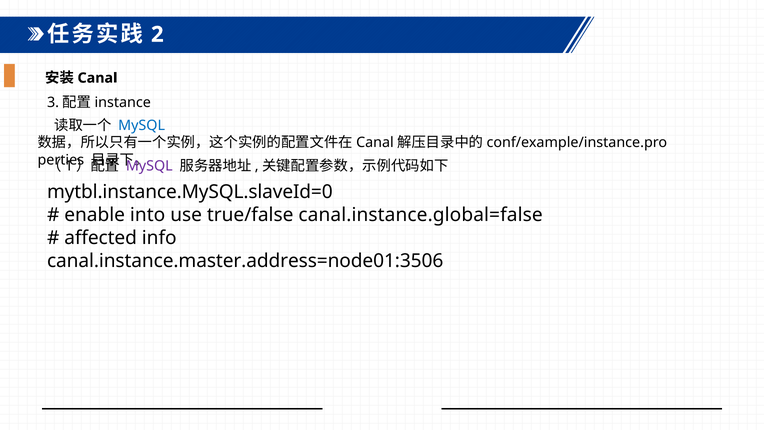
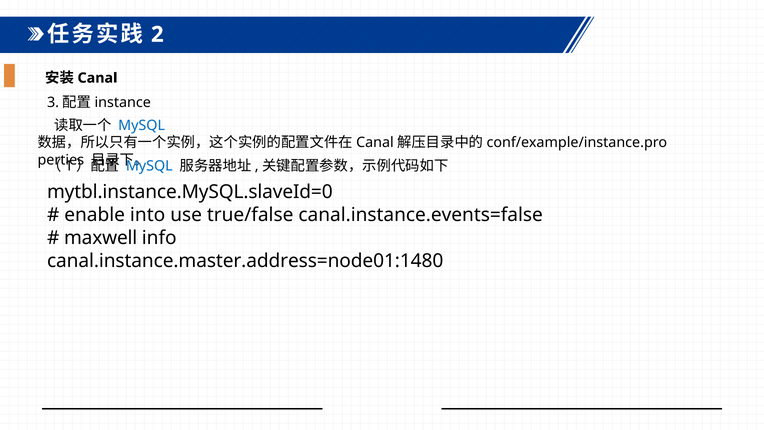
MySQL at (149, 166) colour: purple -> blue
canal.instance.global=false: canal.instance.global=false -> canal.instance.events=false
affected: affected -> maxwell
canal.instance.master.address=node01:3506: canal.instance.master.address=node01:3506 -> canal.instance.master.address=node01:1480
